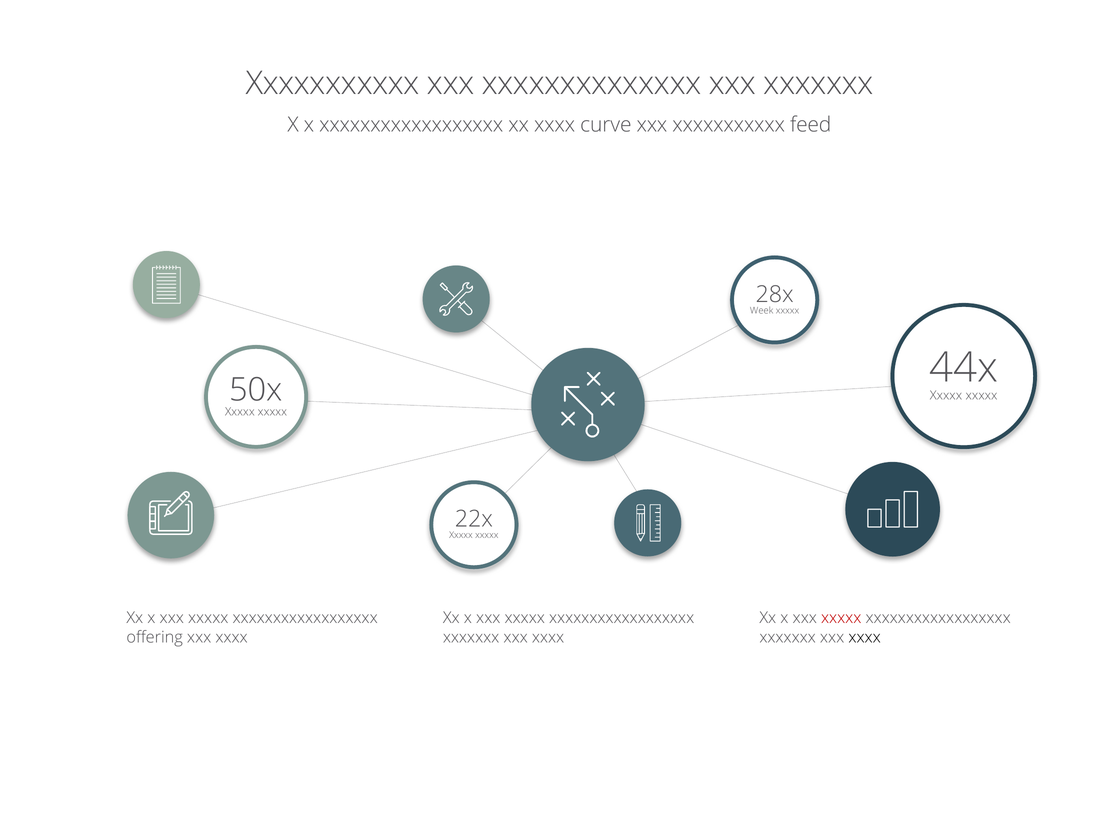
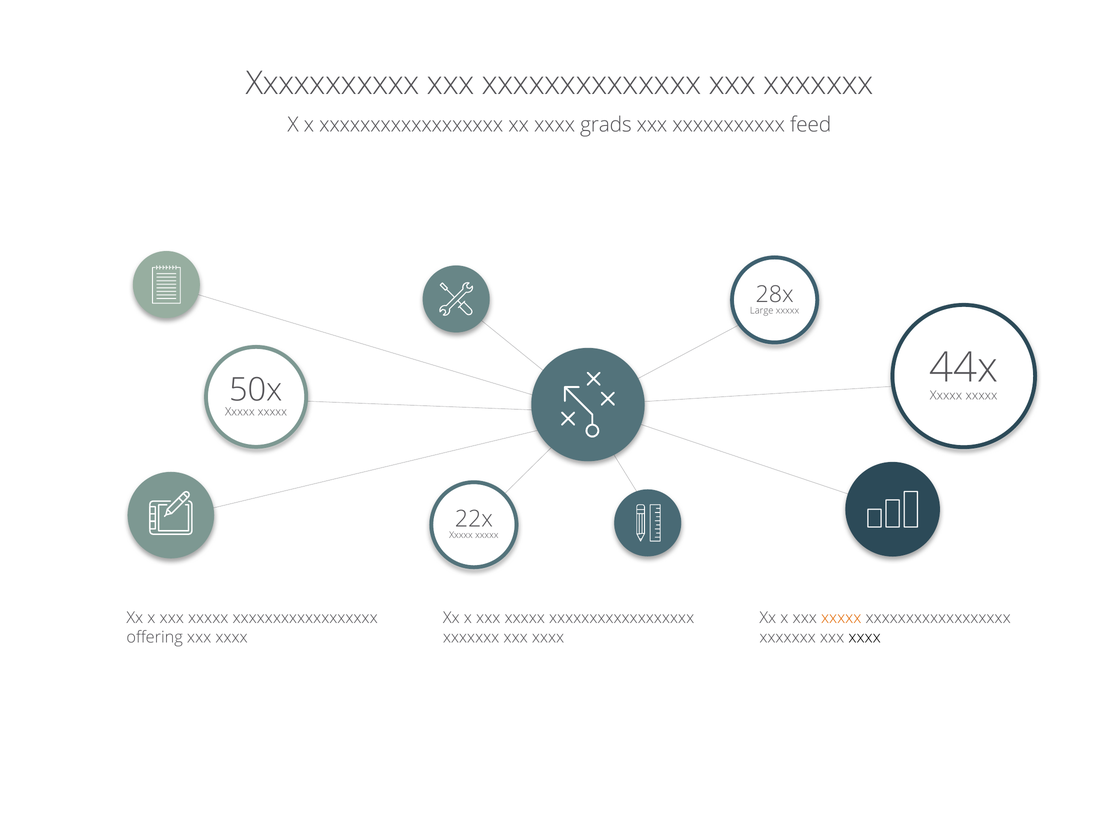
curve: curve -> grads
Week: Week -> Large
xxxxx at (841, 618) colour: red -> orange
